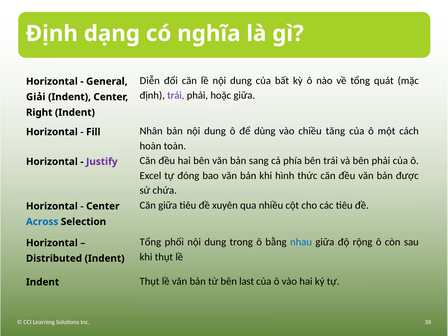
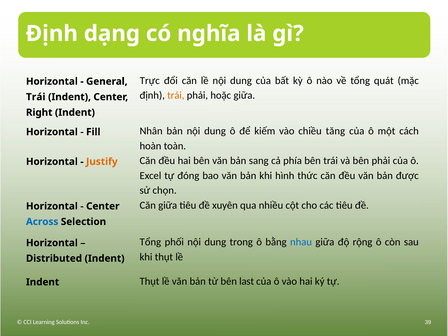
Diễn: Diễn -> Trực
trái at (176, 95) colour: purple -> orange
Giải at (36, 97): Giải -> Trái
dùng: dùng -> kiếm
Justify colour: purple -> orange
chứa: chứa -> chọn
